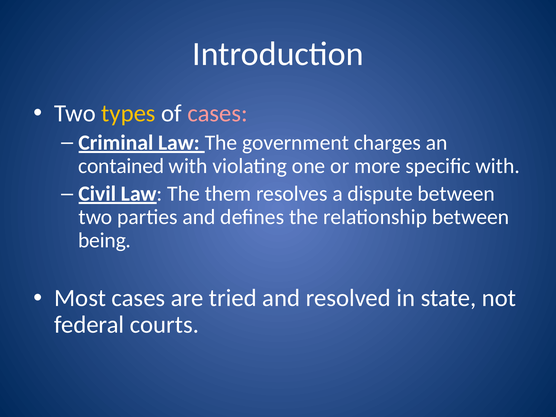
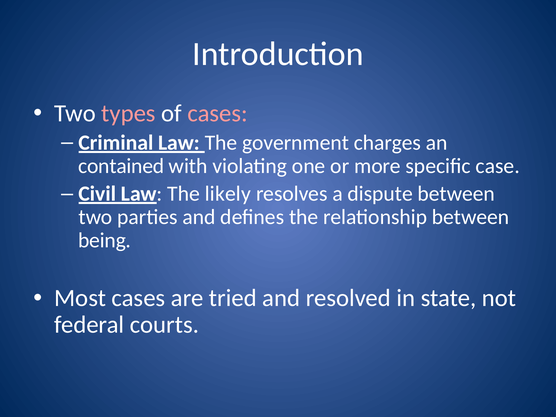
types colour: yellow -> pink
specific with: with -> case
them: them -> likely
